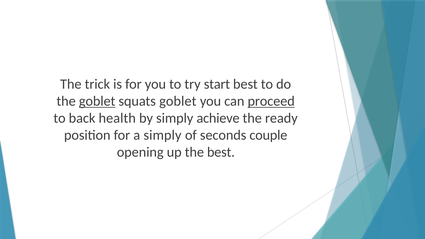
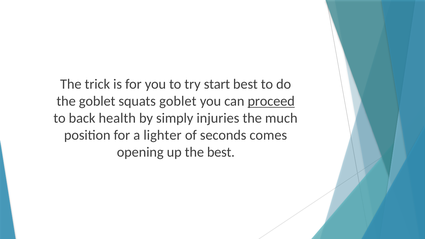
goblet at (97, 101) underline: present -> none
achieve: achieve -> injuries
ready: ready -> much
a simply: simply -> lighter
couple: couple -> comes
